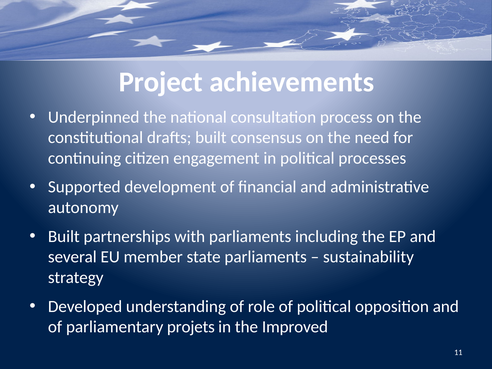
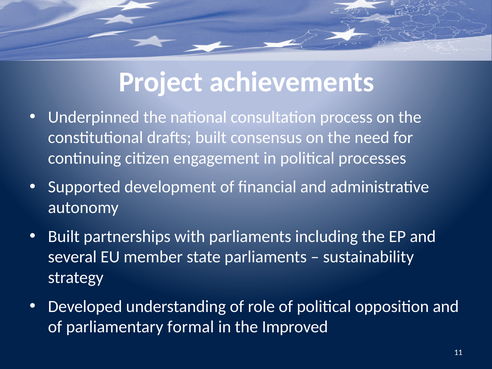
projets: projets -> formal
